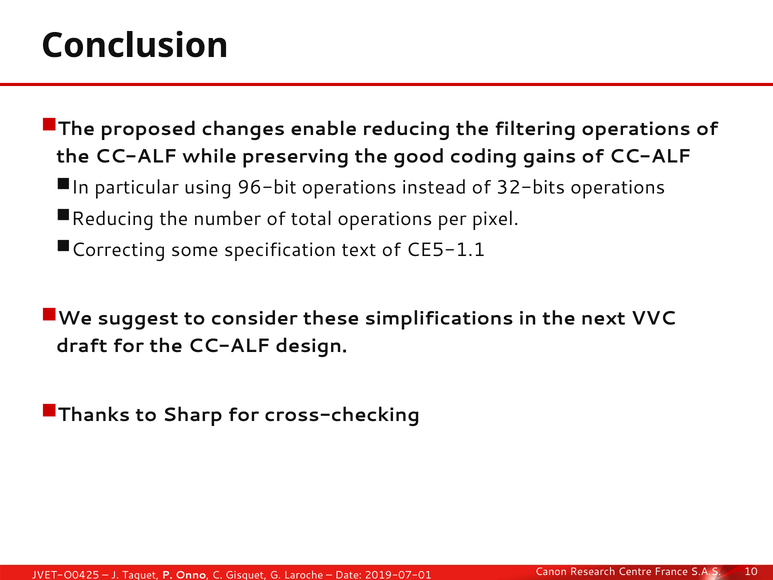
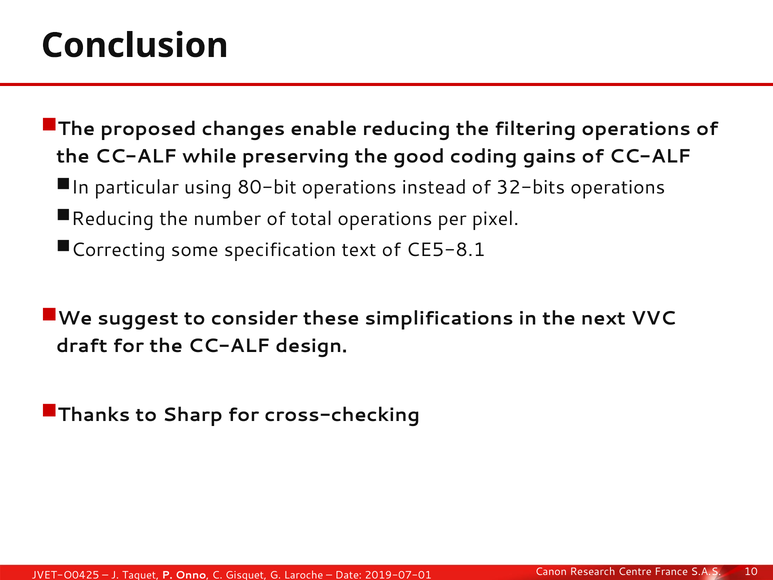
96-bit: 96-bit -> 80-bit
CE5-1.1: CE5-1.1 -> CE5-8.1
